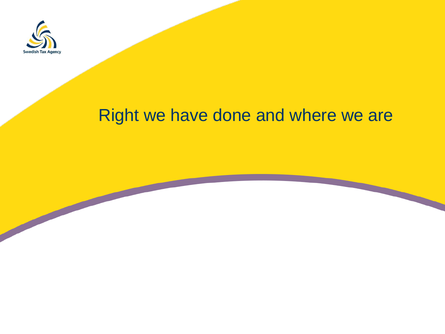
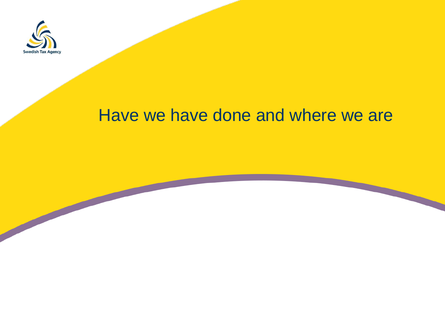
Right at (119, 115): Right -> Have
